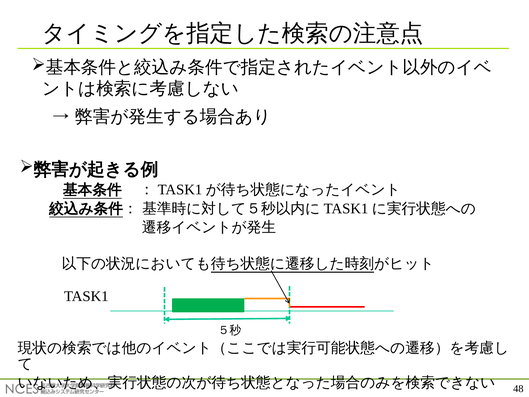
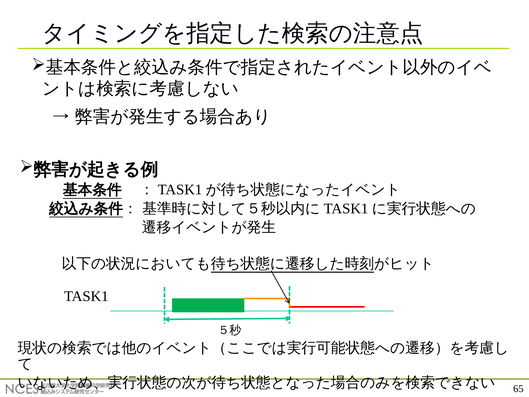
48: 48 -> 65
